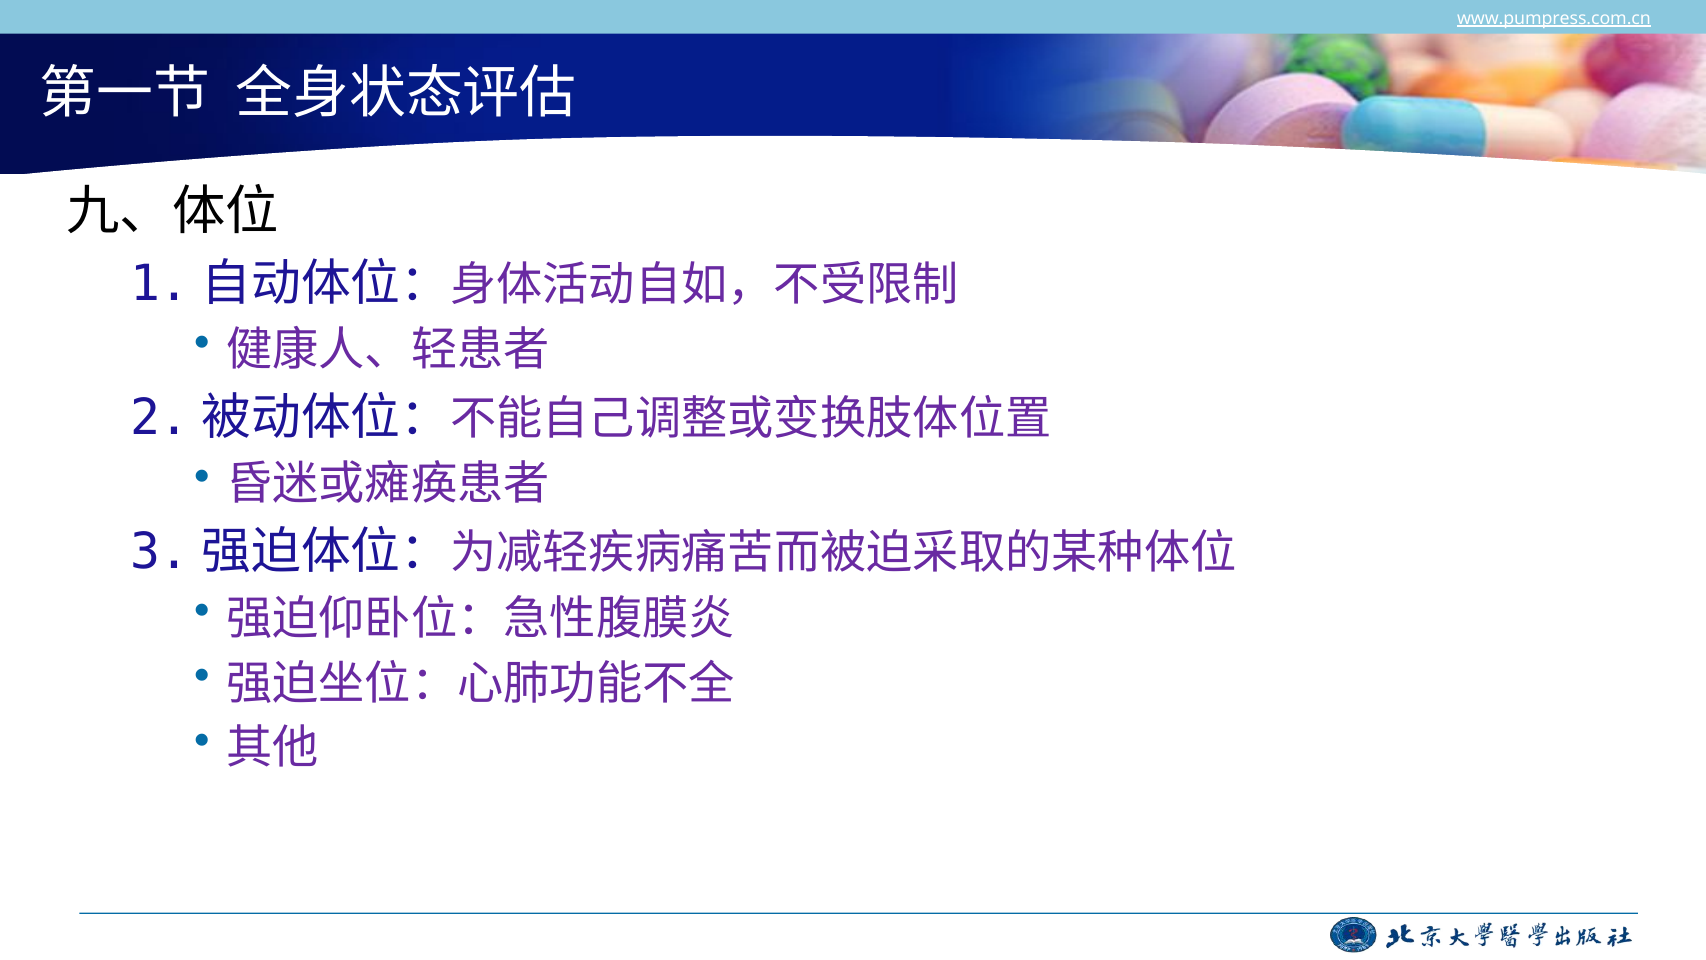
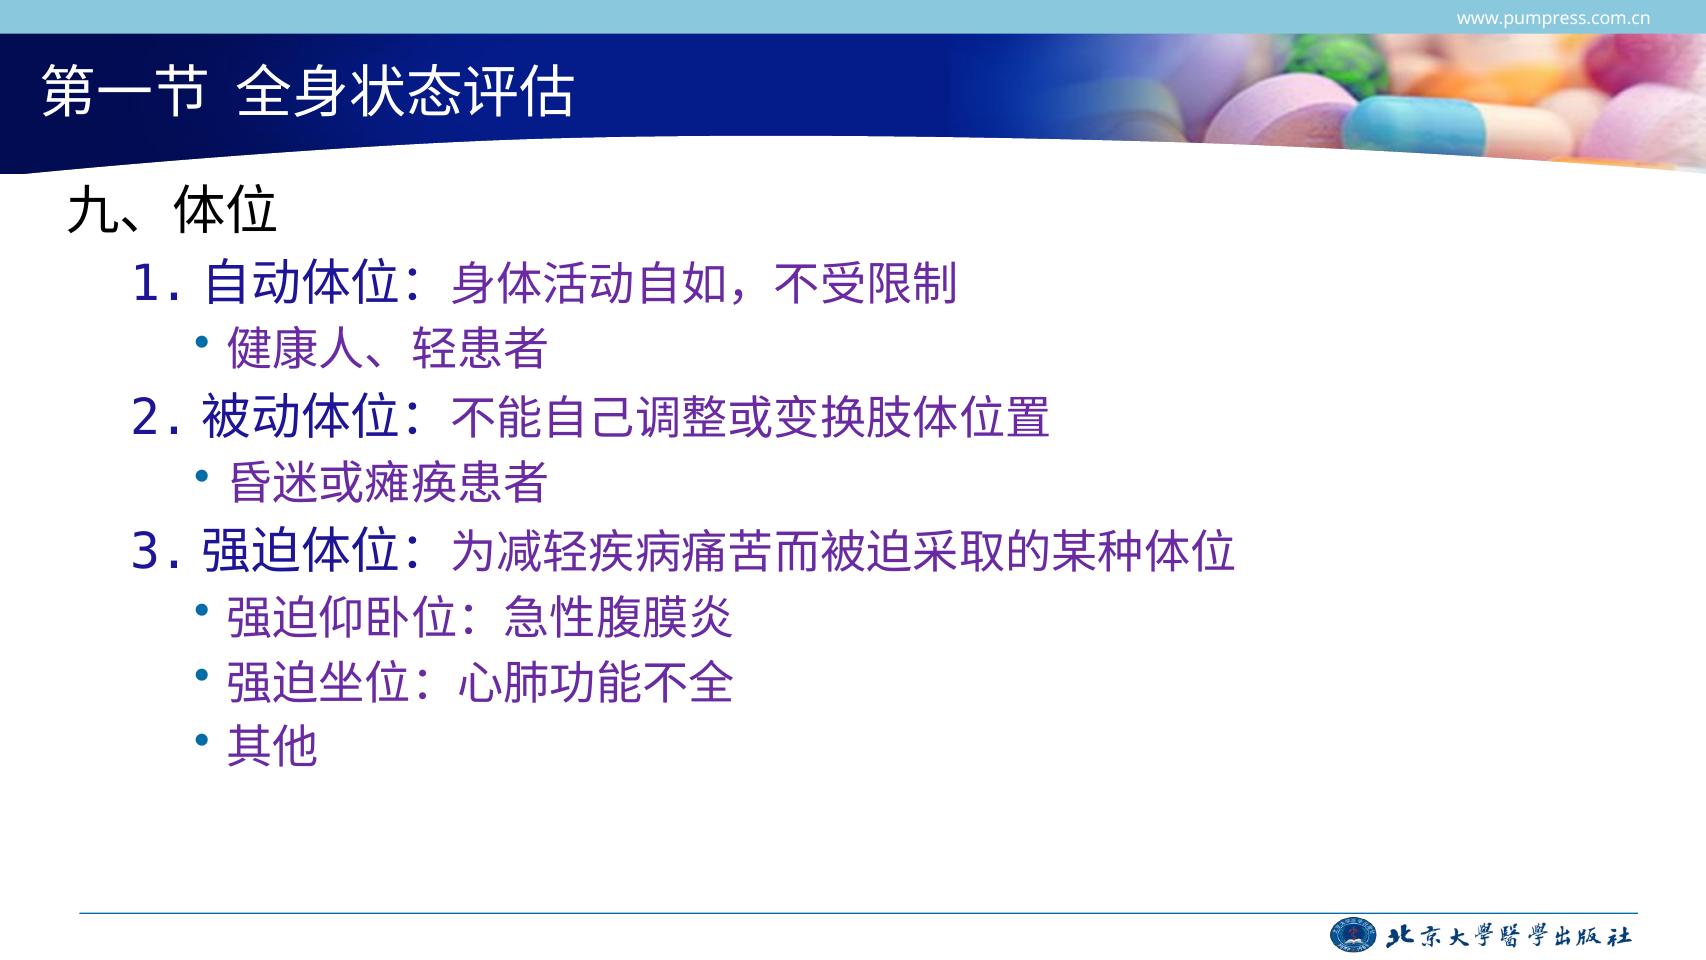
www.pumpress.com.cn underline: present -> none
